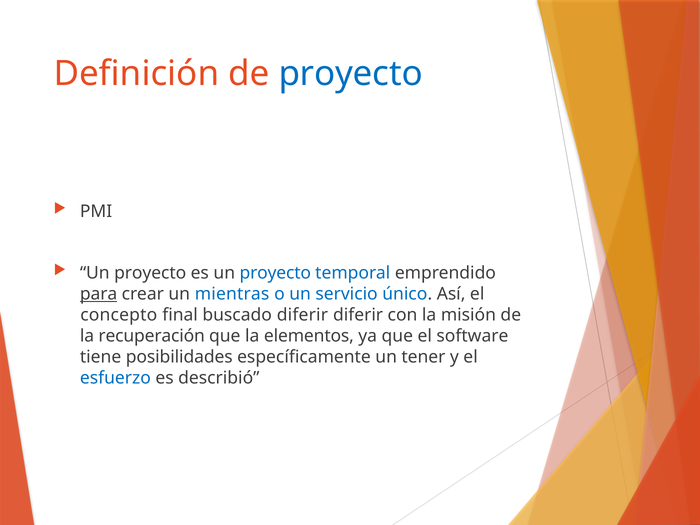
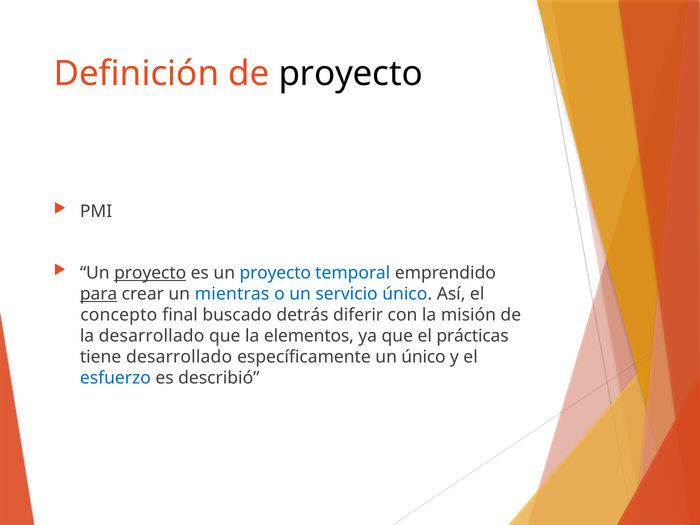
proyecto at (351, 74) colour: blue -> black
proyecto at (150, 273) underline: none -> present
buscado diferir: diferir -> detrás
la recuperación: recuperación -> desarrollado
software: software -> prácticas
tiene posibilidades: posibilidades -> desarrollado
un tener: tener -> único
